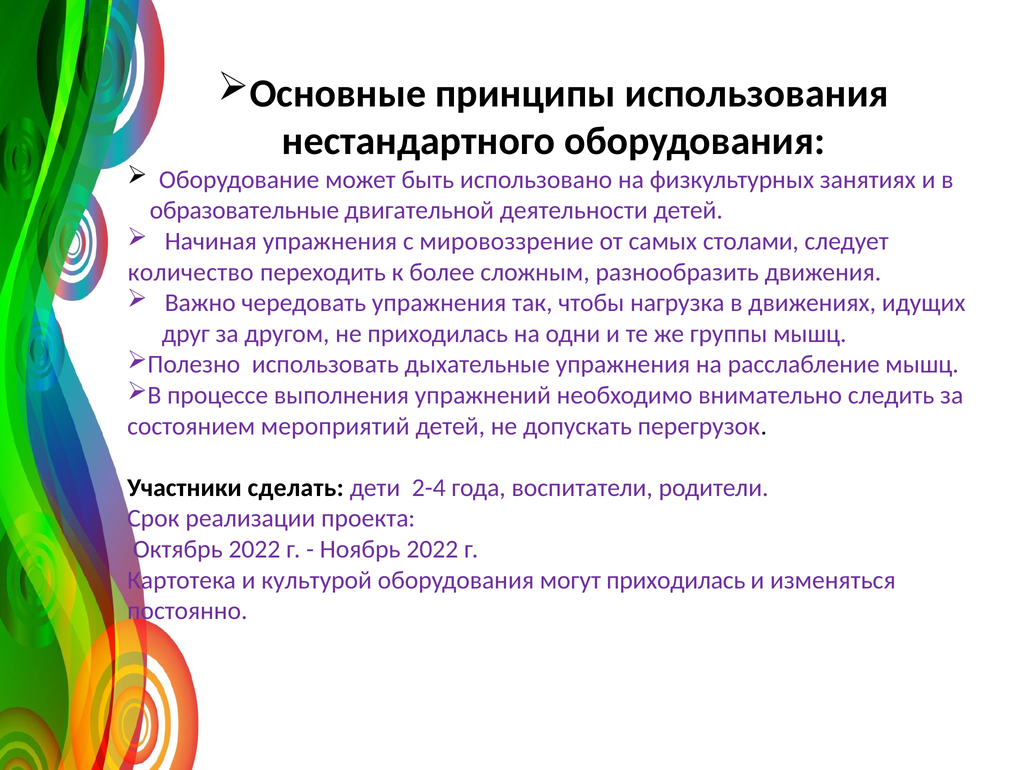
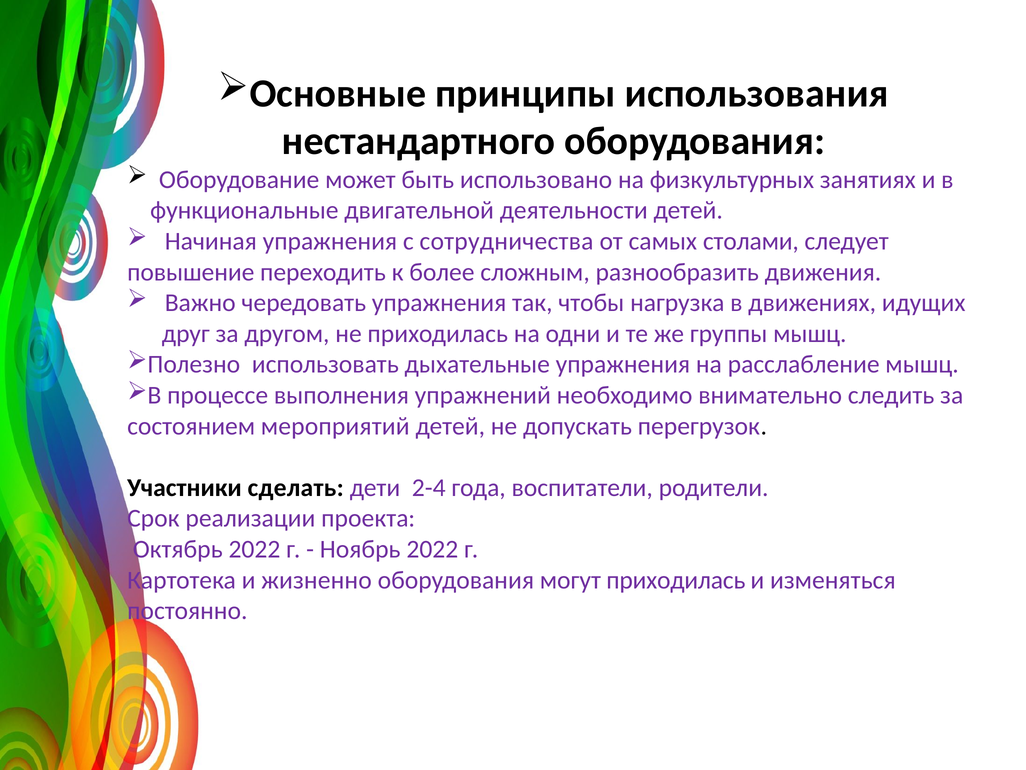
образовательные: образовательные -> функциональные
мировоззрение: мировоззрение -> сотрудничества
количество: количество -> повышение
культурой: культурой -> жизненно
